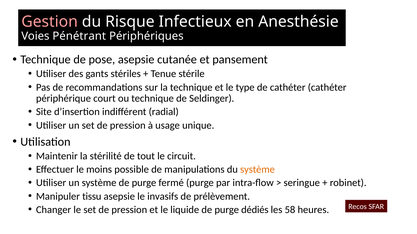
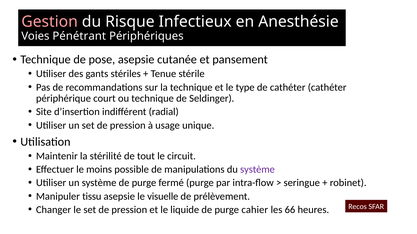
système at (257, 170) colour: orange -> purple
invasifs: invasifs -> visuelle
dédiés: dédiés -> cahier
58: 58 -> 66
